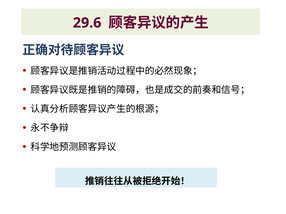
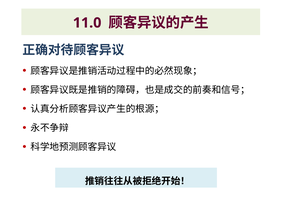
29.6: 29.6 -> 11.0
